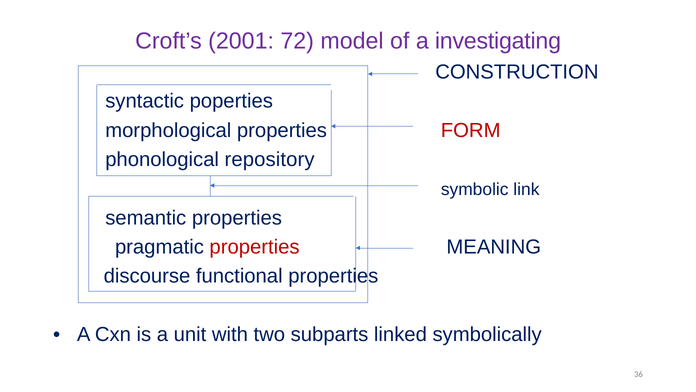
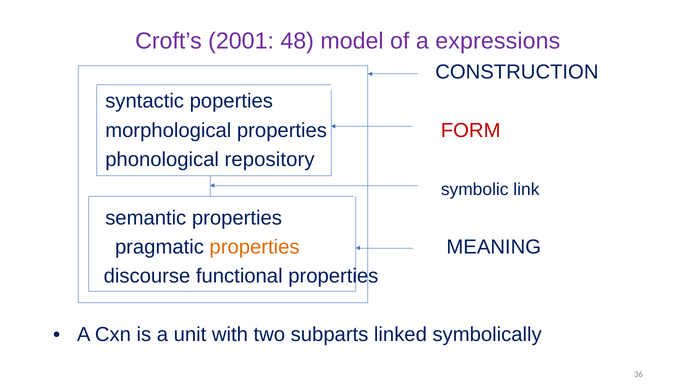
72: 72 -> 48
investigating: investigating -> expressions
properties at (255, 247) colour: red -> orange
